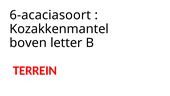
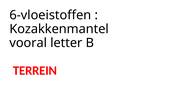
6-acaciasoort: 6-acaciasoort -> 6-vloeistoffen
boven: boven -> vooral
